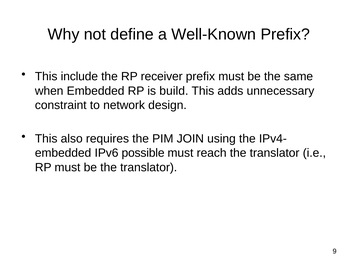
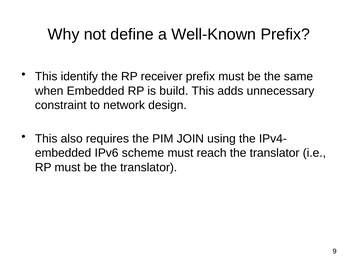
include: include -> identify
possible: possible -> scheme
